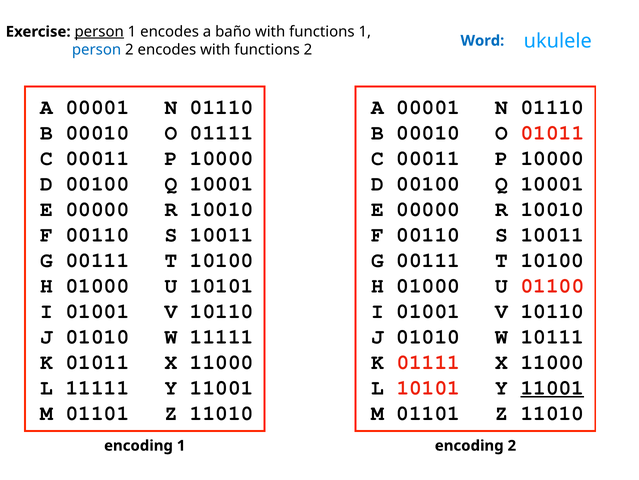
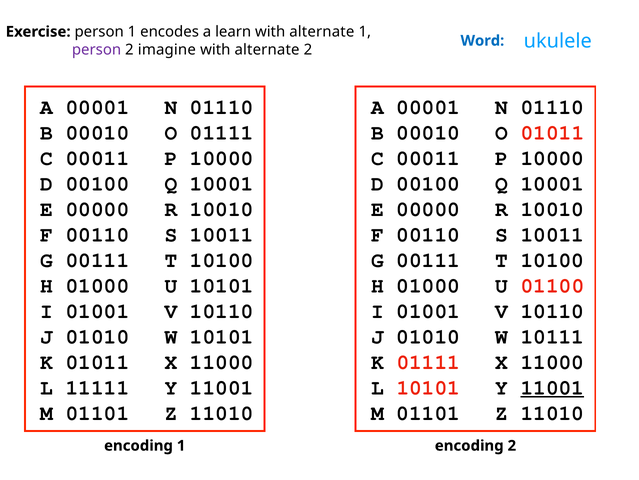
person at (99, 32) underline: present -> none
baño: baño -> learn
functions at (322, 32): functions -> alternate
person at (97, 50) colour: blue -> purple
2 encodes: encodes -> imagine
functions at (267, 50): functions -> alternate
W 11111: 11111 -> 10101
